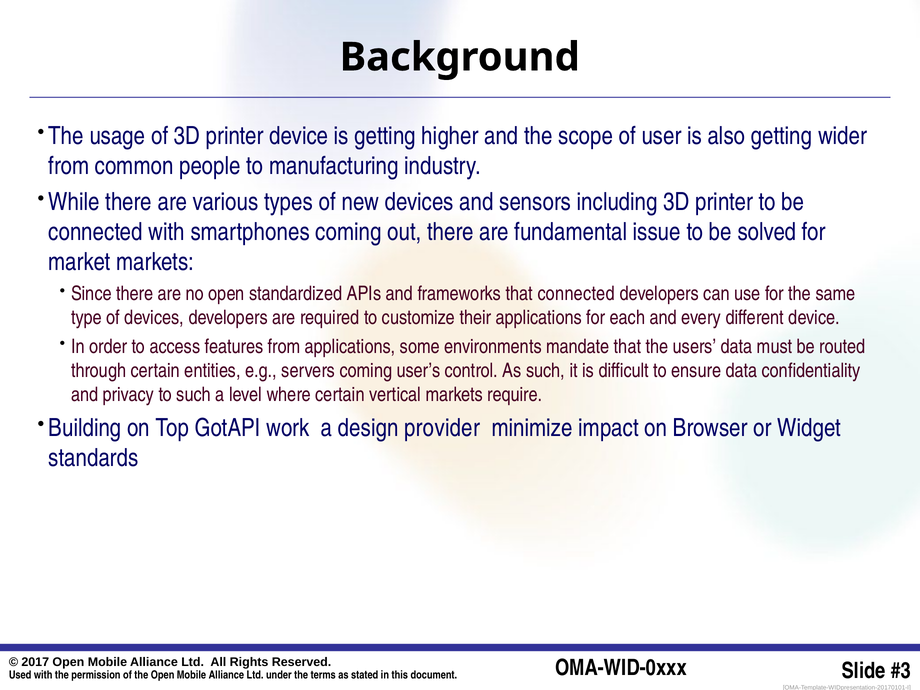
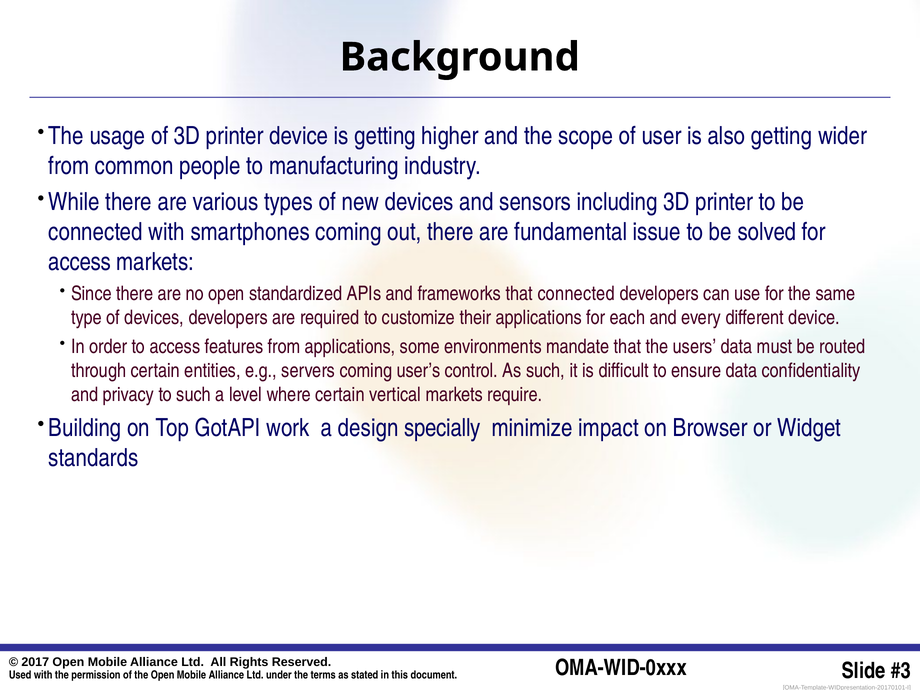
market at (80, 262): market -> access
provider: provider -> specially
